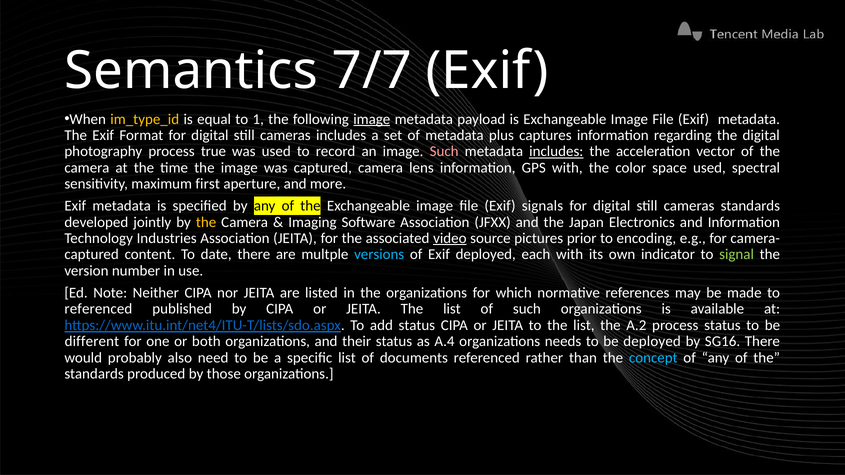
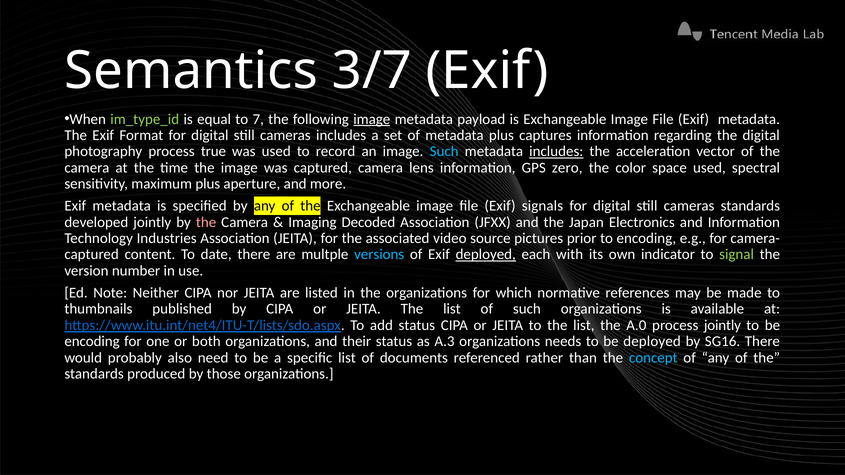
7/7: 7/7 -> 3/7
im_type_id colour: yellow -> light green
1: 1 -> 7
Such at (444, 152) colour: pink -> light blue
GPS with: with -> zero
maximum first: first -> plus
the at (206, 222) colour: yellow -> pink
Software: Software -> Decoded
video underline: present -> none
deployed at (486, 255) underline: none -> present
referenced at (98, 309): referenced -> thumbnails
A.2: A.2 -> A.0
process status: status -> jointly
different at (92, 342): different -> encoding
A.4: A.4 -> A.3
